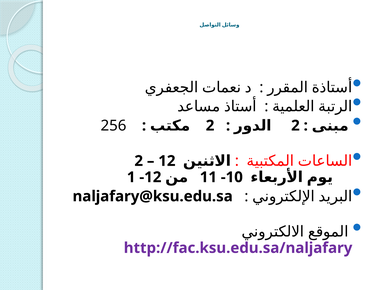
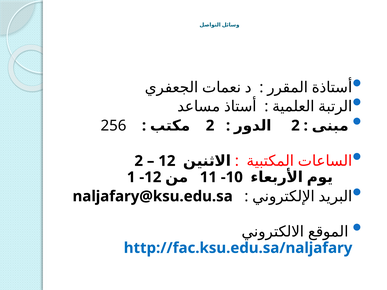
http://fac.ksu.edu.sa/naljafary colour: purple -> blue
